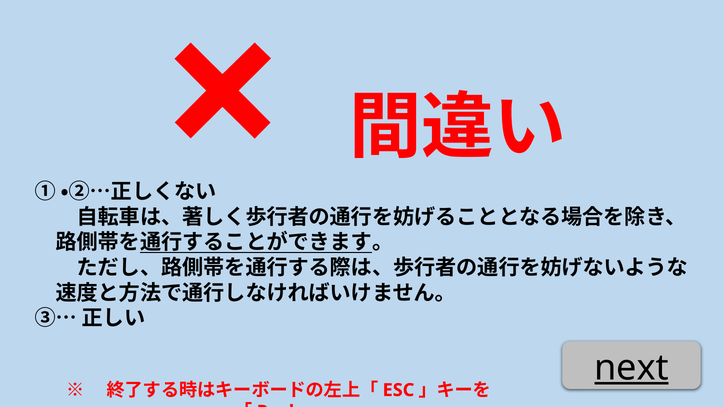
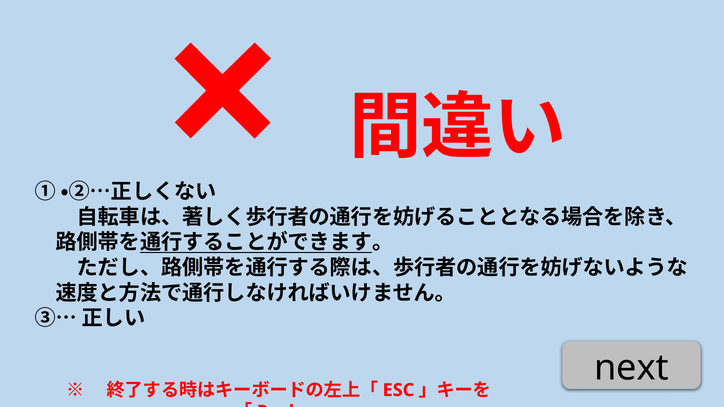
next underline: present -> none
